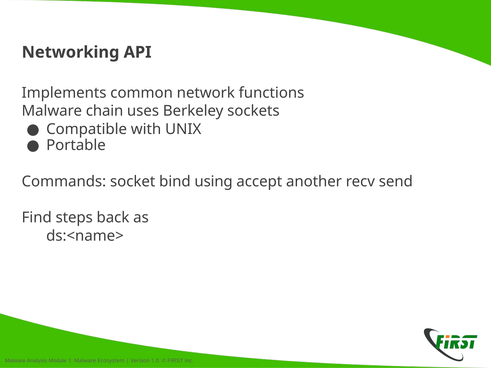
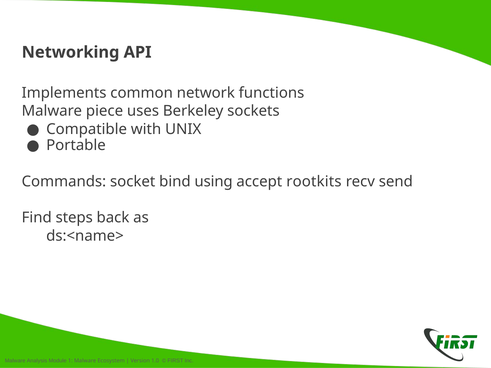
chain: chain -> piece
another: another -> rootkits
